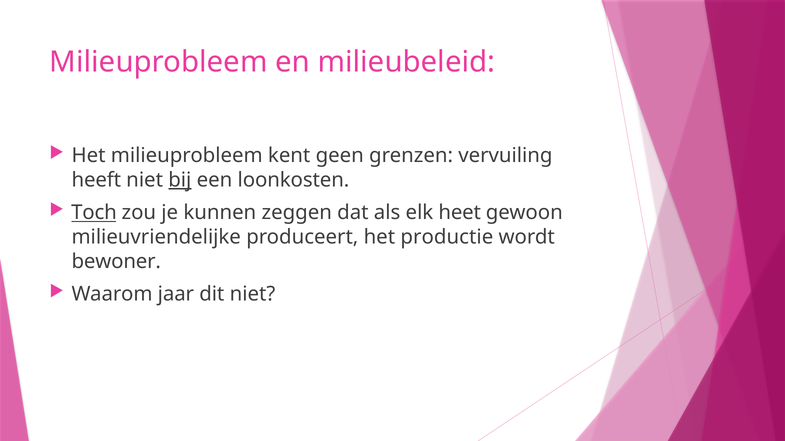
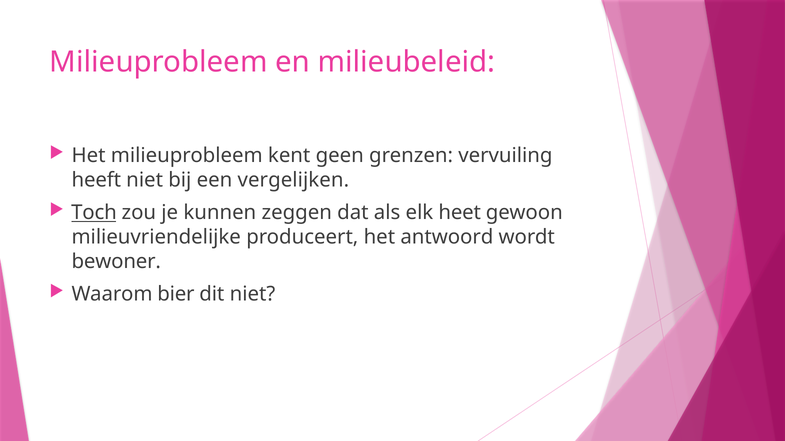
bij underline: present -> none
loonkosten: loonkosten -> vergelijken
productie: productie -> antwoord
jaar: jaar -> bier
